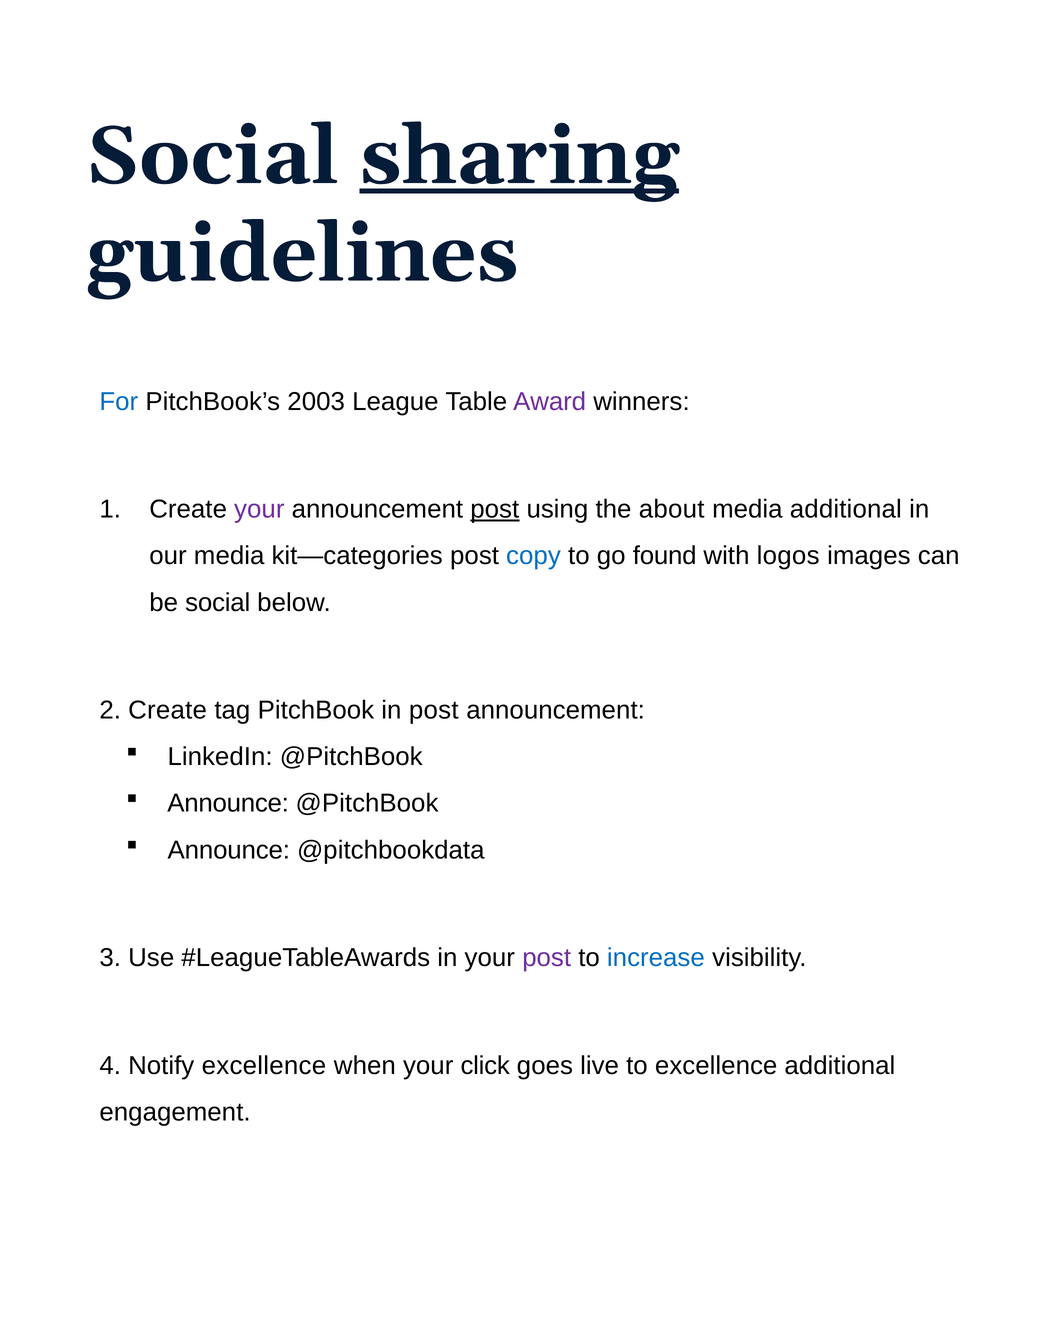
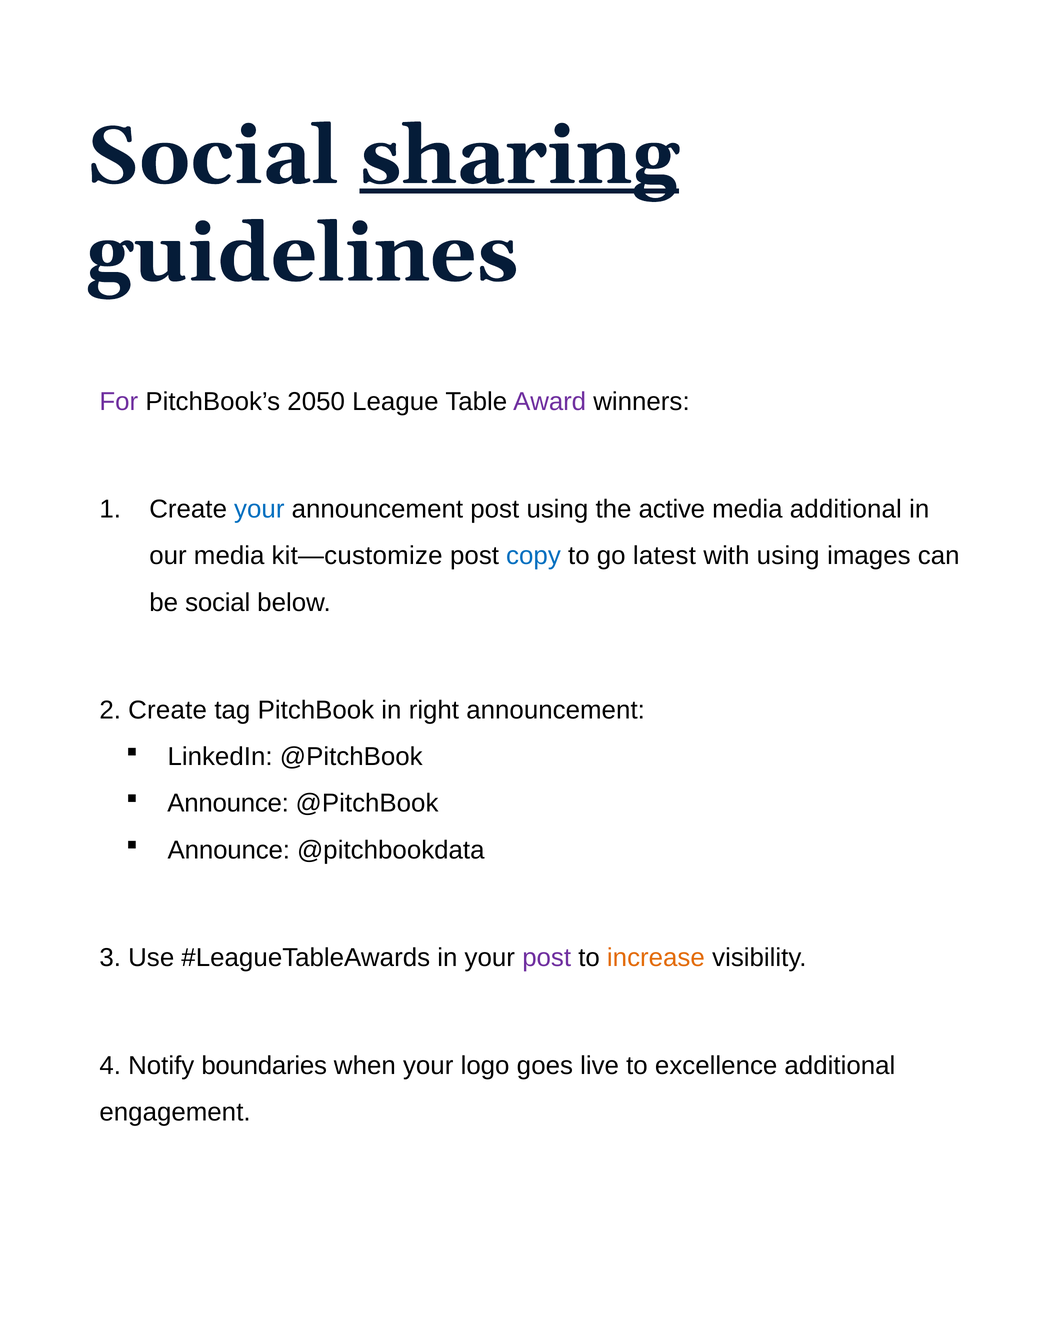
For colour: blue -> purple
2003: 2003 -> 2050
your at (259, 509) colour: purple -> blue
post at (495, 509) underline: present -> none
about: about -> active
kit—categories: kit—categories -> kit—customize
found: found -> latest
with logos: logos -> using
in post: post -> right
increase colour: blue -> orange
Notify excellence: excellence -> boundaries
click: click -> logo
